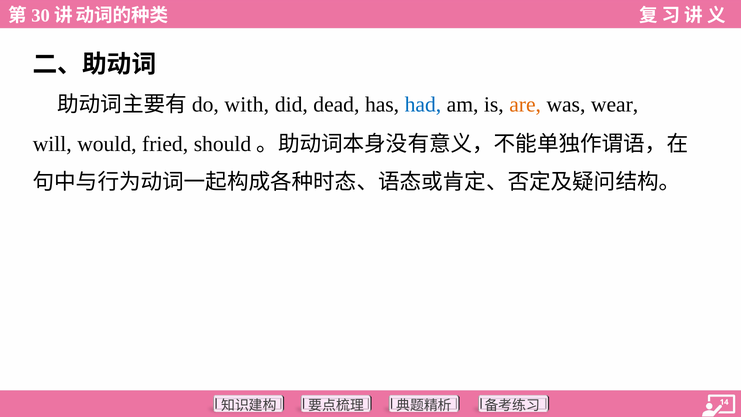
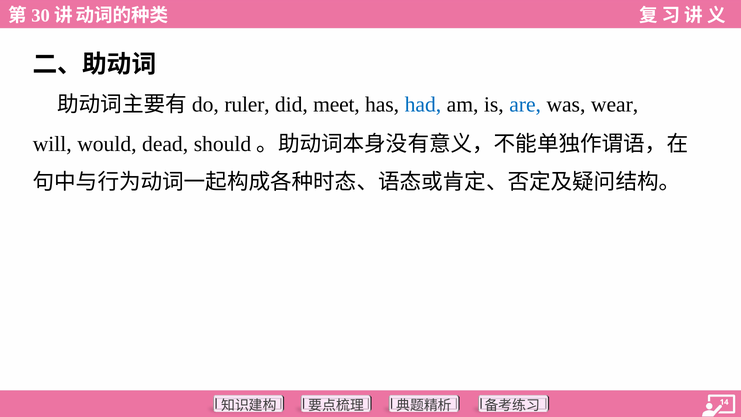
with: with -> ruler
dead: dead -> meet
are colour: orange -> blue
fried: fried -> dead
